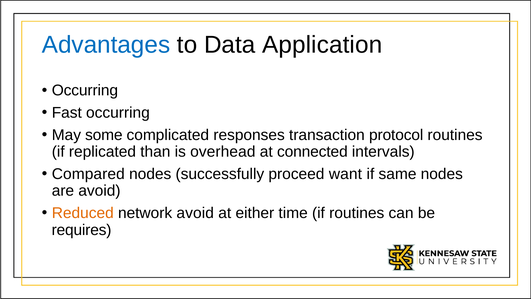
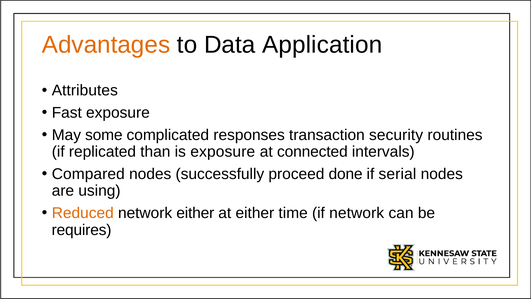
Advantages colour: blue -> orange
Occurring at (85, 90): Occurring -> Attributes
Fast occurring: occurring -> exposure
protocol: protocol -> security
is overhead: overhead -> exposure
want: want -> done
same: same -> serial
are avoid: avoid -> using
network avoid: avoid -> either
if routines: routines -> network
